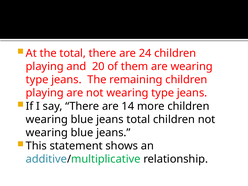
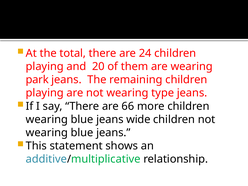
type at (37, 80): type -> park
14: 14 -> 66
jeans total: total -> wide
